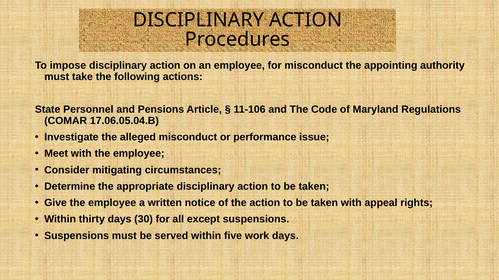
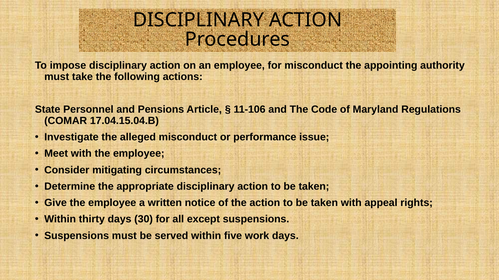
17.06.05.04.B: 17.06.05.04.B -> 17.04.15.04.B
